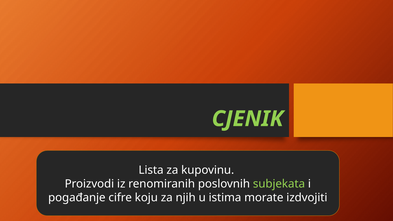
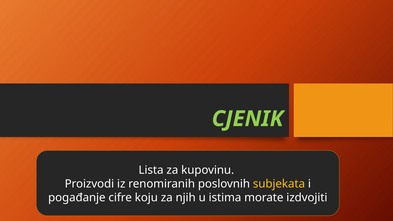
subjekata colour: light green -> yellow
